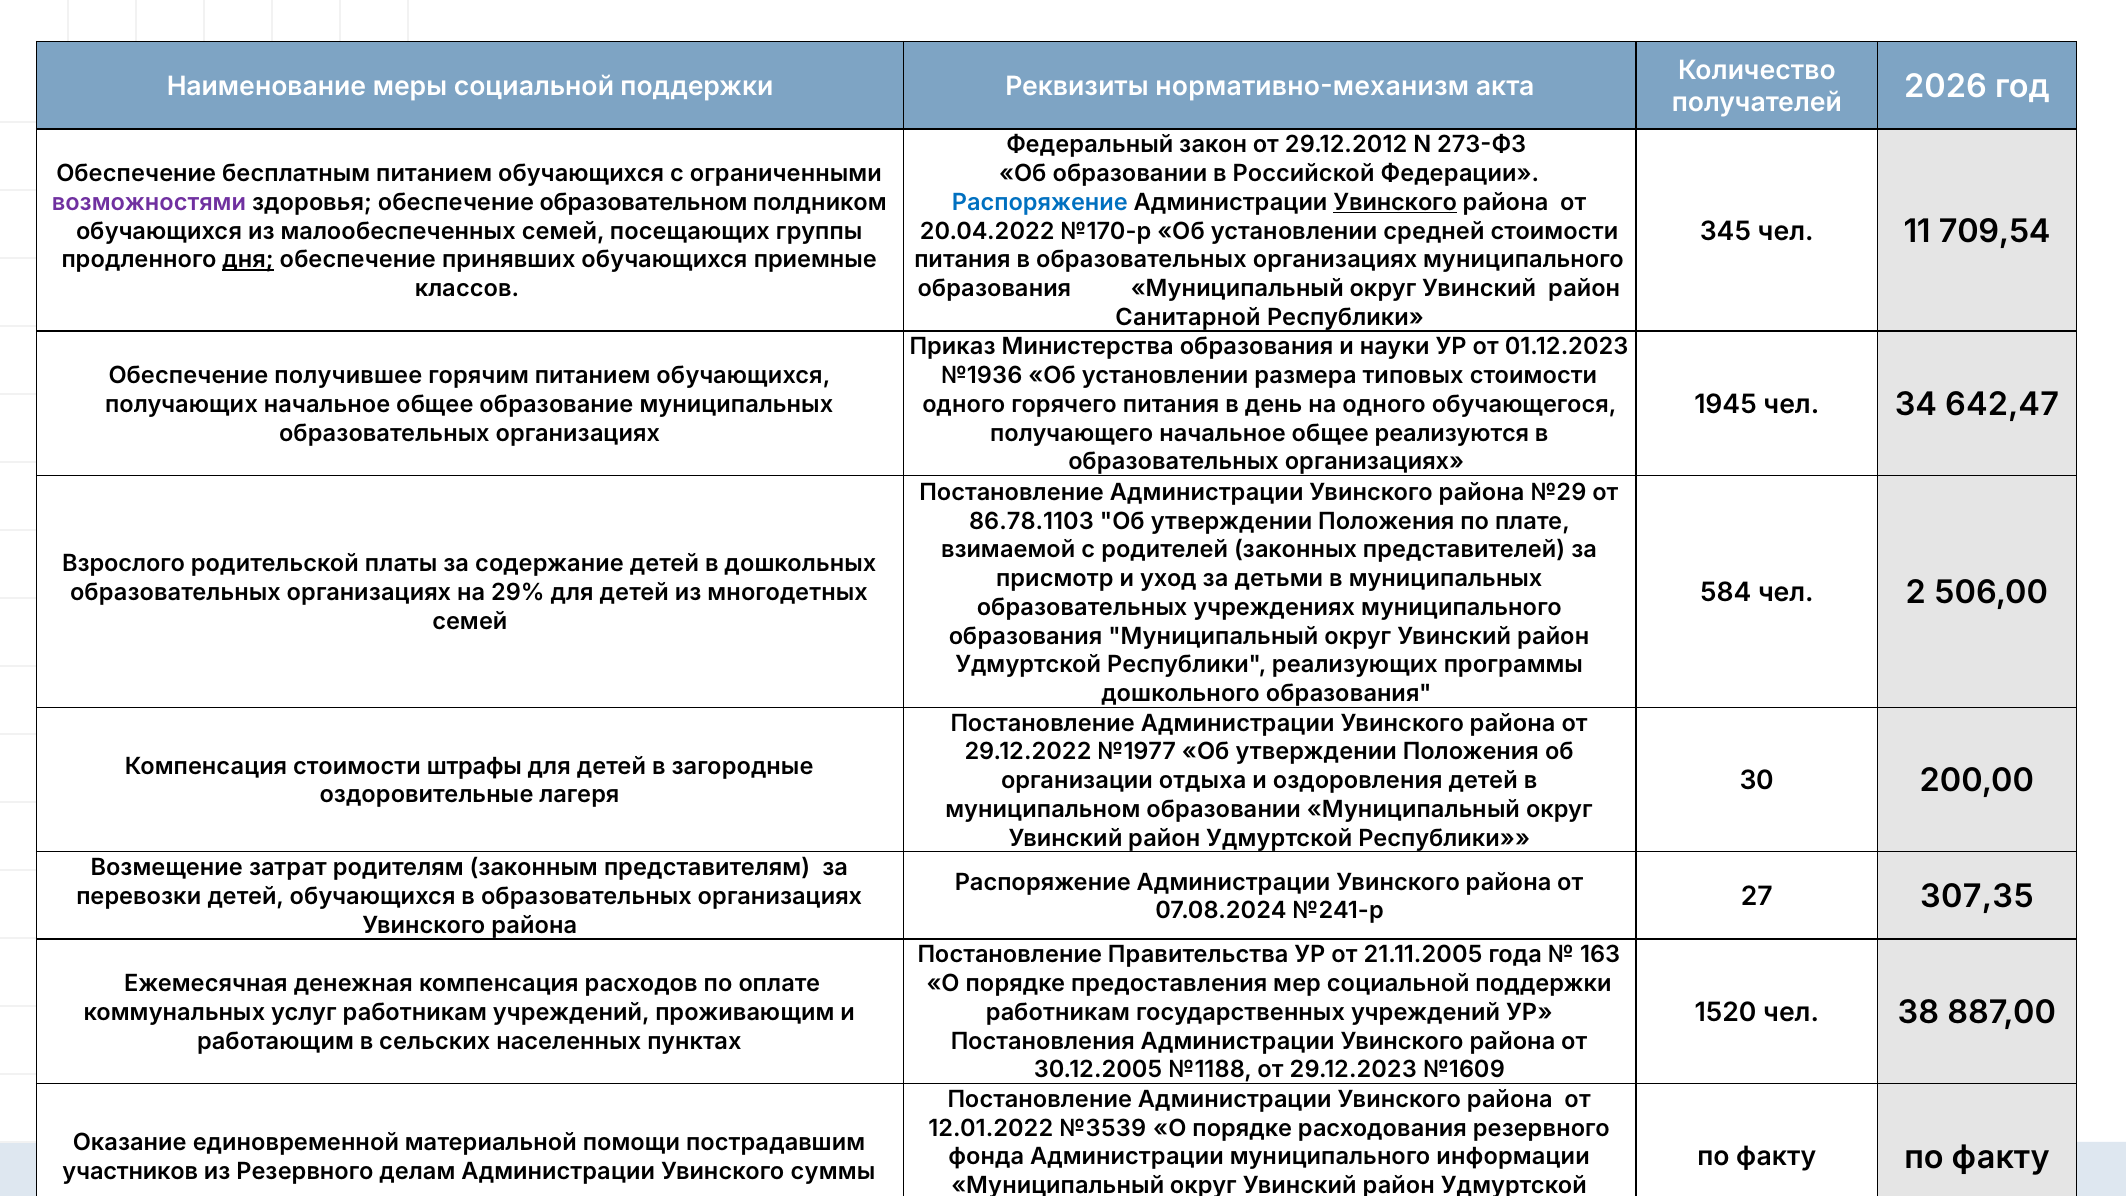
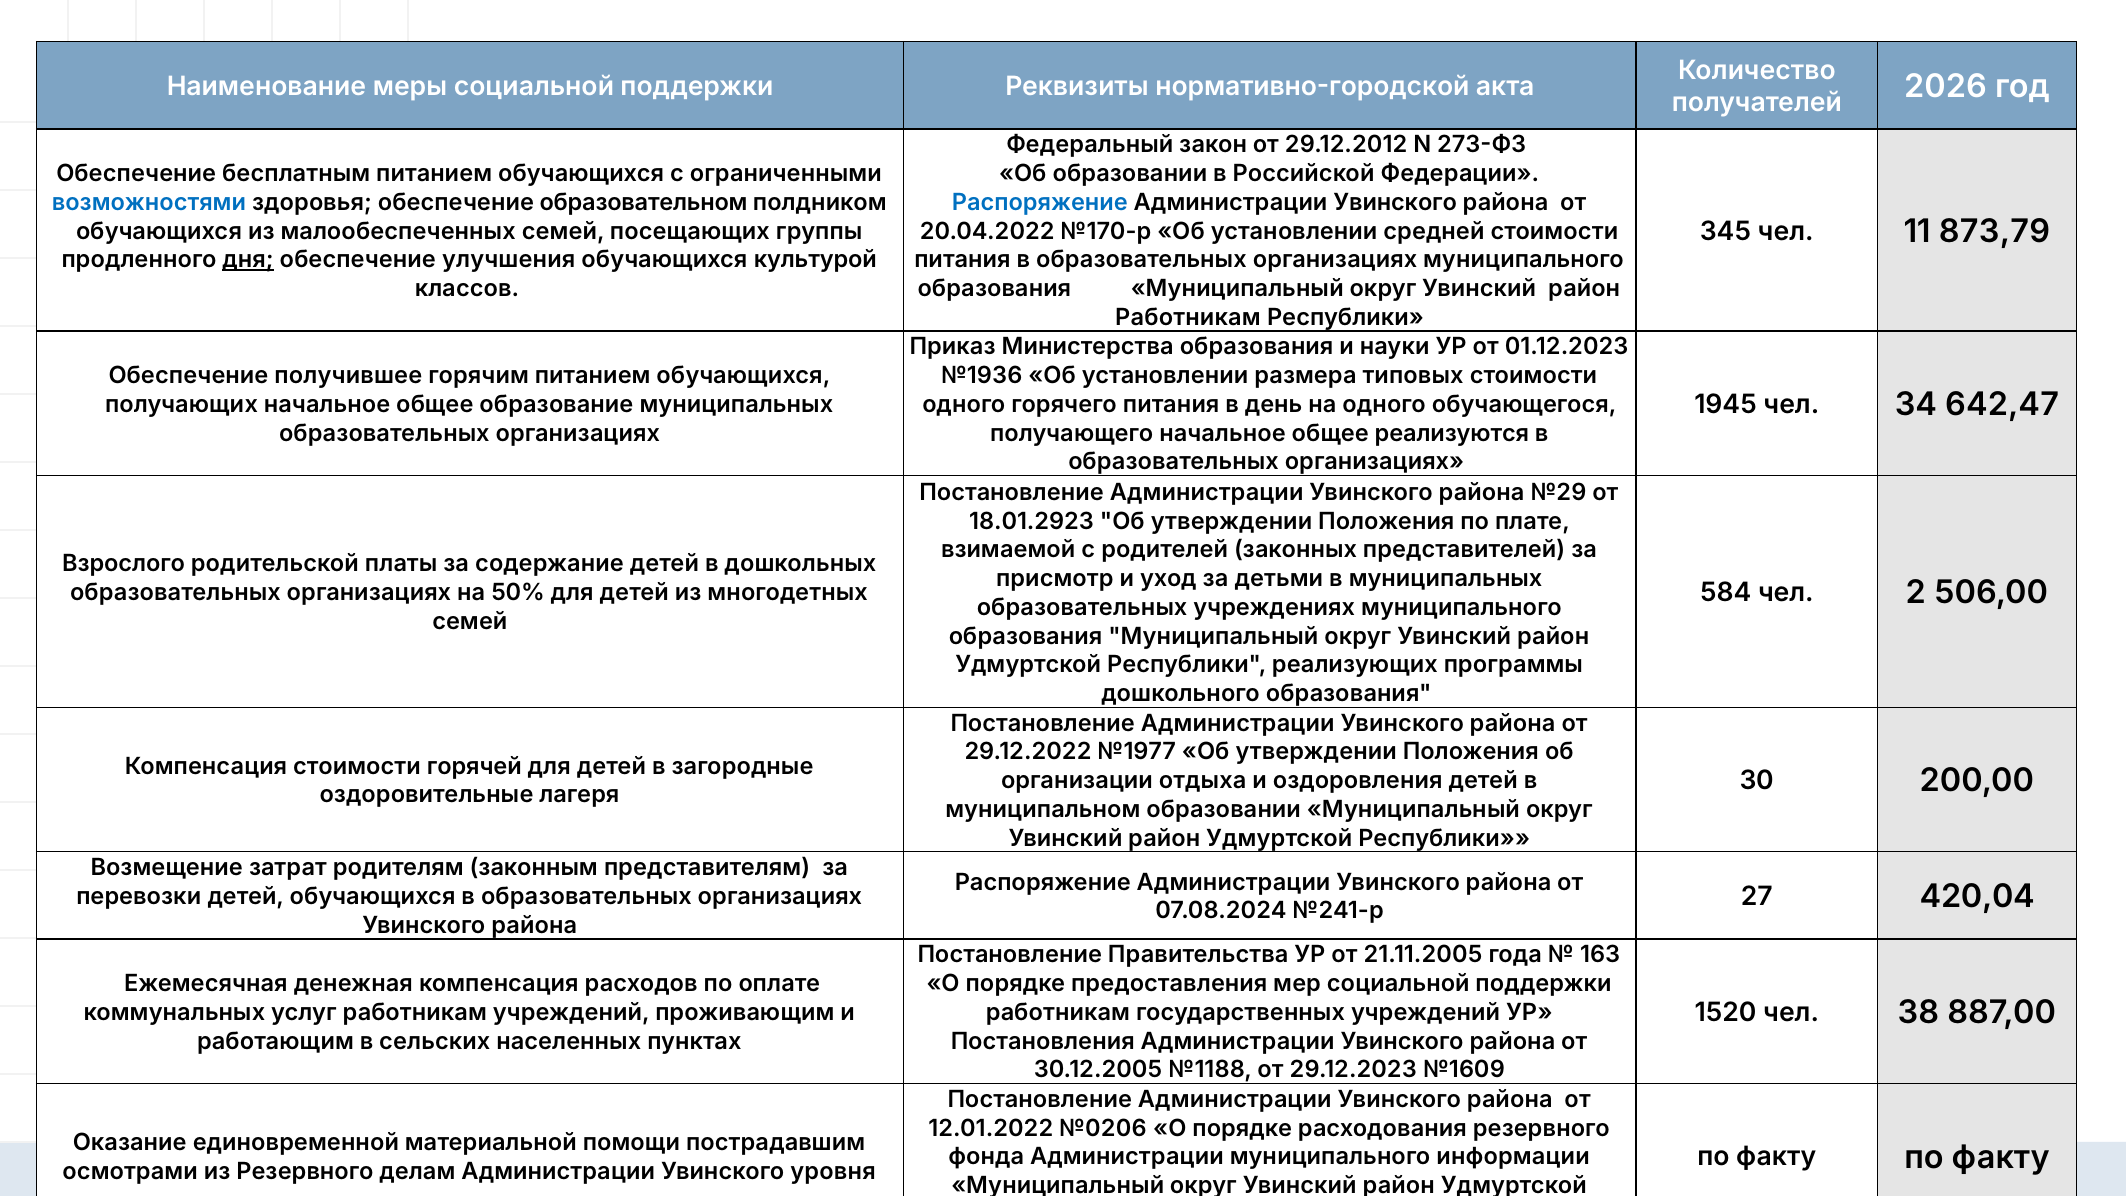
нормативно-механизм: нормативно-механизм -> нормативно-городской
возможностями colour: purple -> blue
Увинского at (1395, 203) underline: present -> none
709,54: 709,54 -> 873,79
принявших: принявших -> улучшения
приемные: приемные -> культурой
Санитарной at (1188, 317): Санитарной -> Работникам
86.78.1103: 86.78.1103 -> 18.01.2923
29%: 29% -> 50%
штрафы: штрафы -> горячей
307,35: 307,35 -> 420,04
№3539: №3539 -> №0206
участников: участников -> осмотрами
суммы: суммы -> уровня
